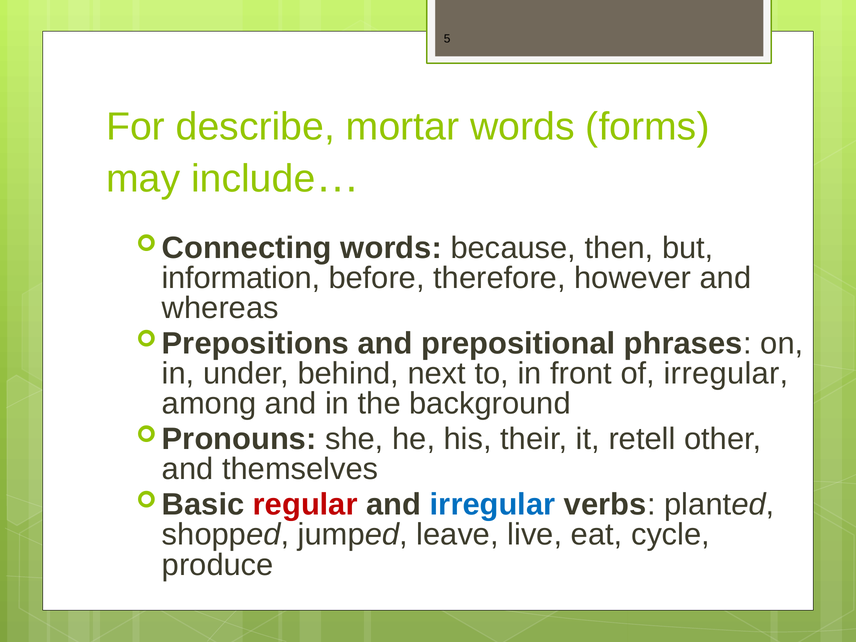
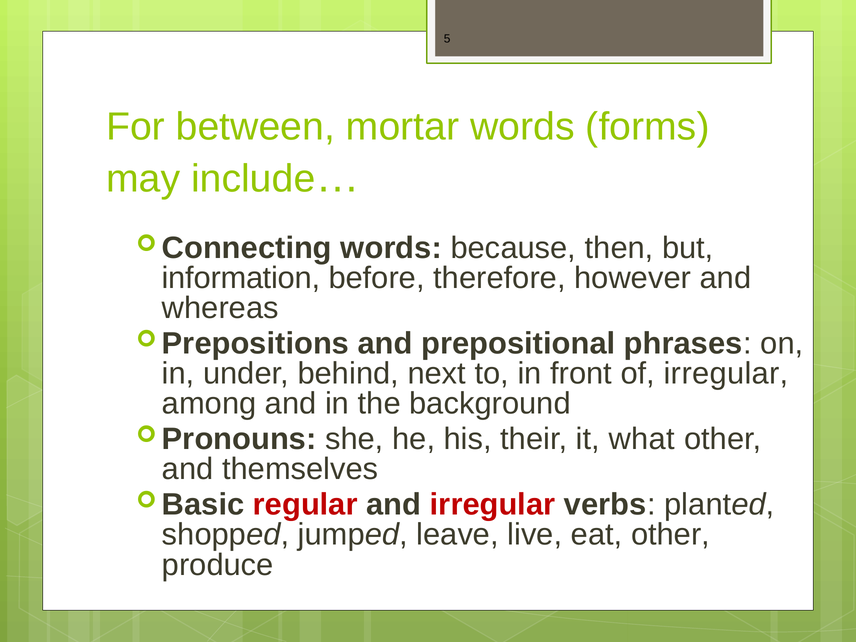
describe: describe -> between
retell: retell -> what
irregular at (493, 505) colour: blue -> red
eat cycle: cycle -> other
